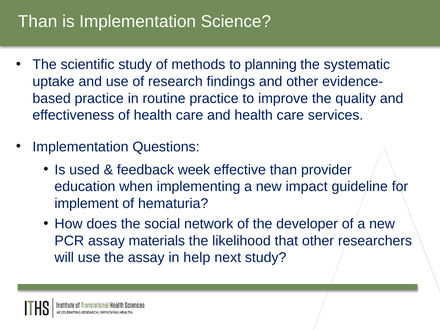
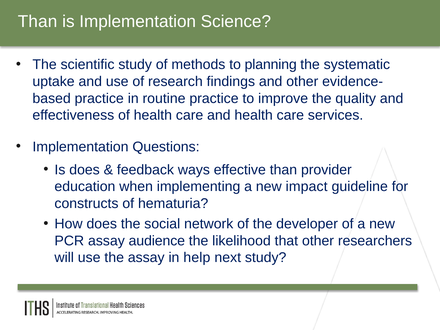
Is used: used -> does
week: week -> ways
implement: implement -> constructs
materials: materials -> audience
